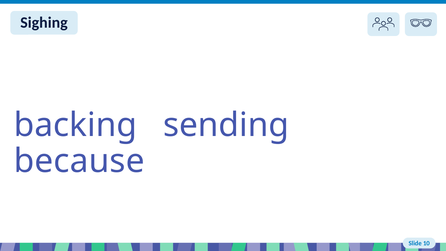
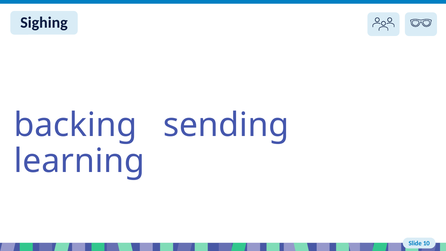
because: because -> learning
